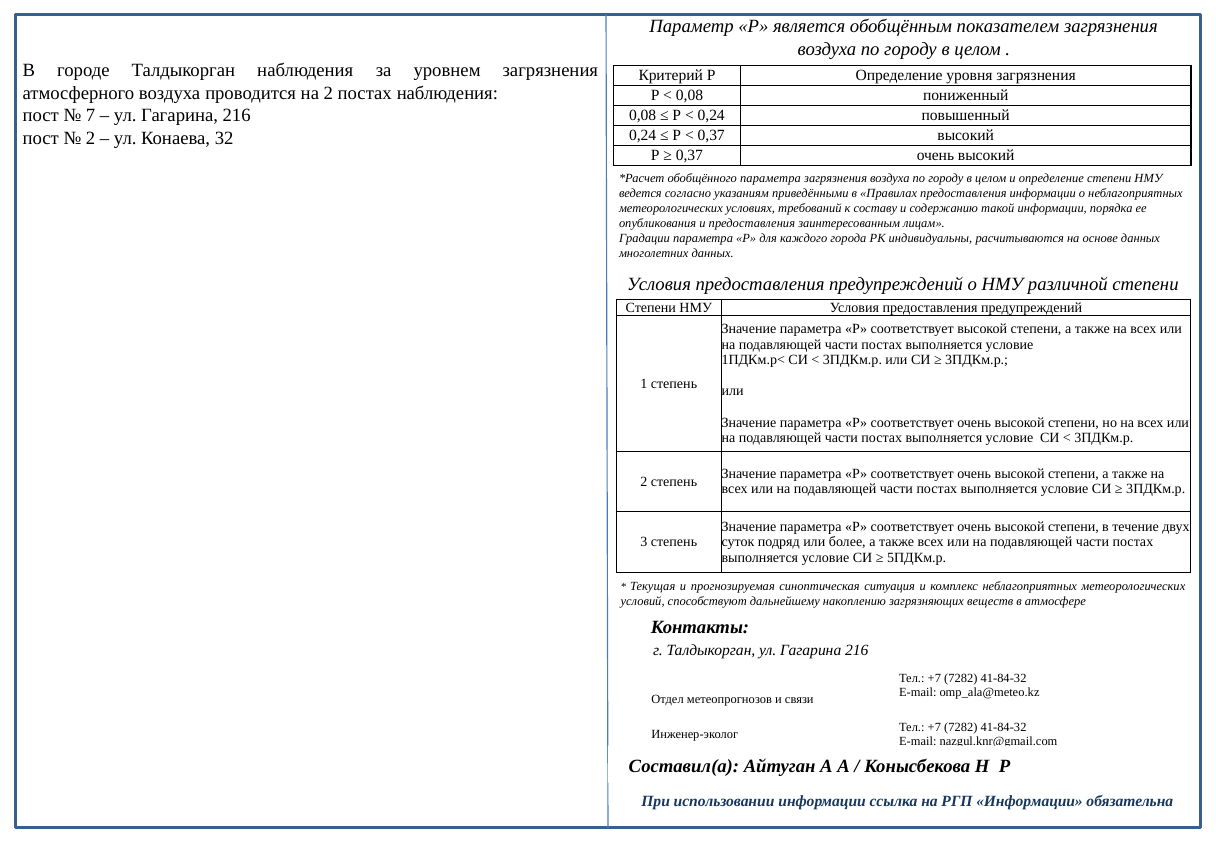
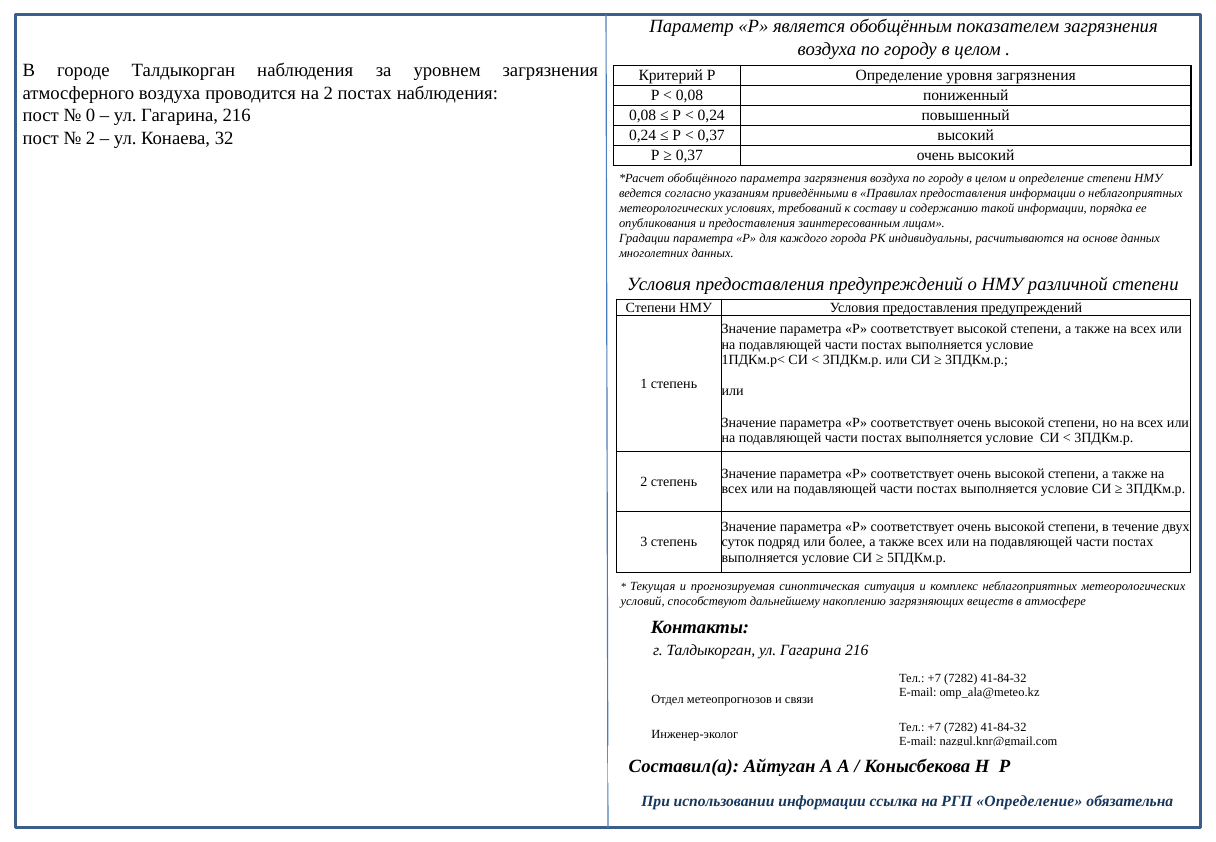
7: 7 -> 0
РГП Информации: Информации -> Определение
